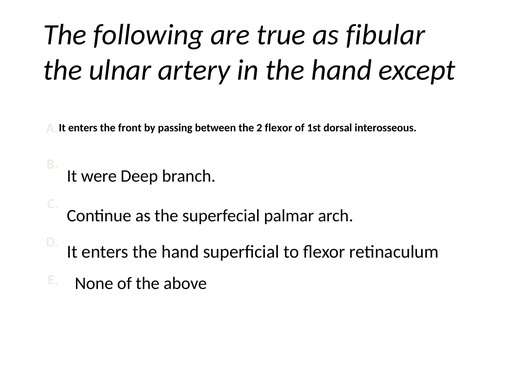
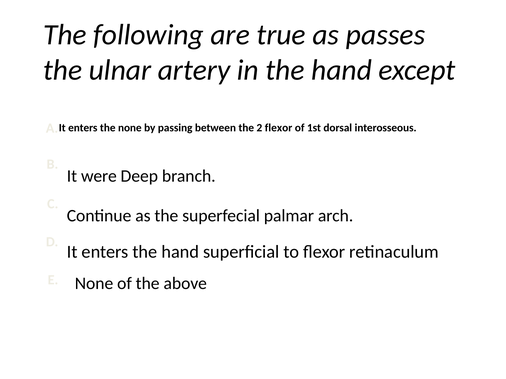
fibular: fibular -> passes
the front: front -> none
